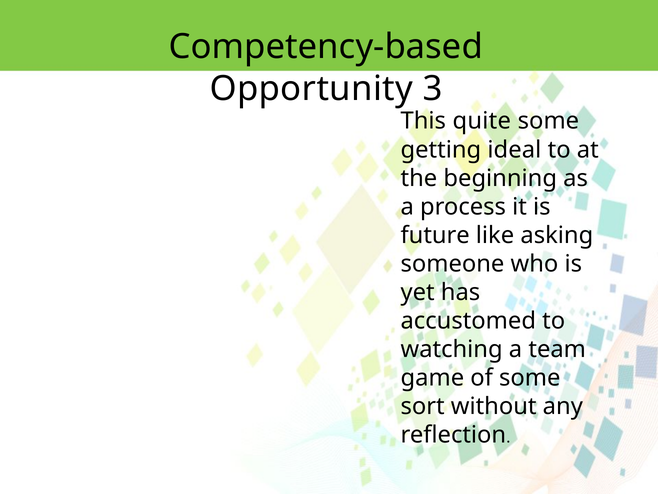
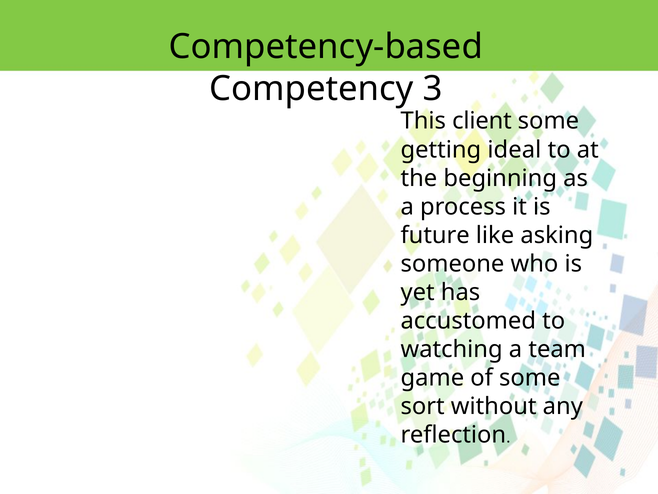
Opportunity: Opportunity -> Competency
quite: quite -> client
